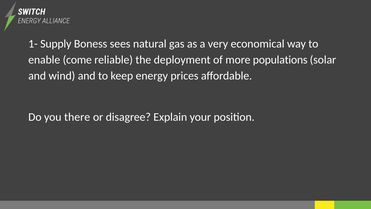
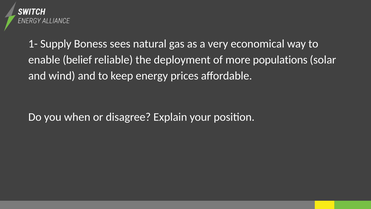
come: come -> belief
there: there -> when
